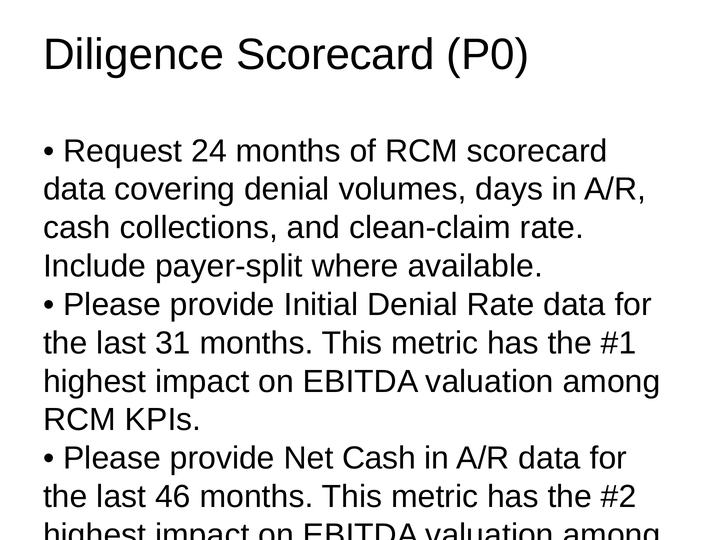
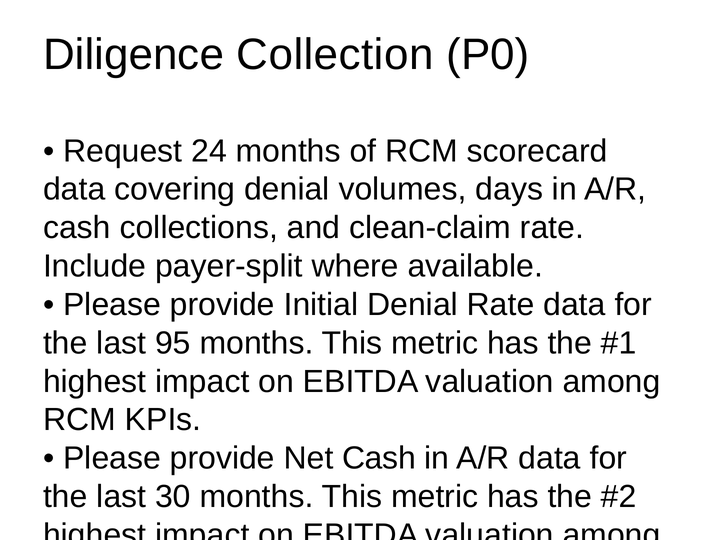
Diligence Scorecard: Scorecard -> Collection
31: 31 -> 95
46: 46 -> 30
